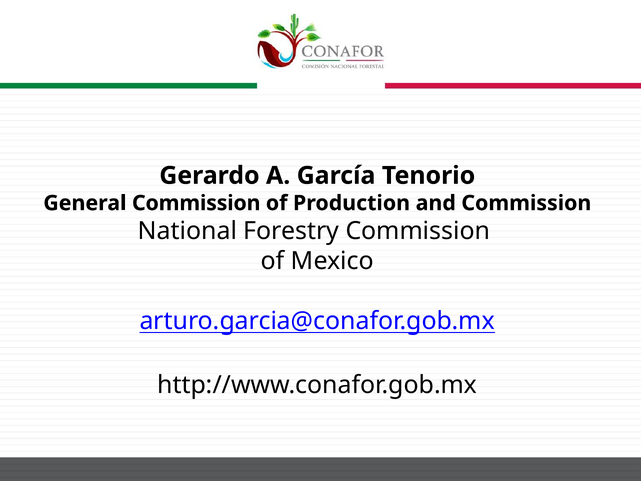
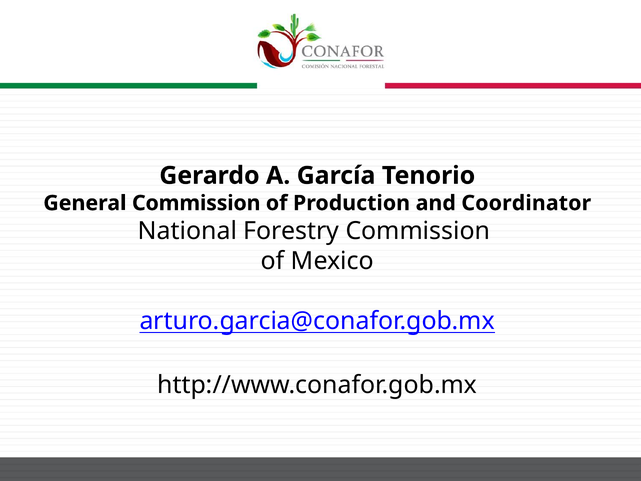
and Commission: Commission -> Coordinator
